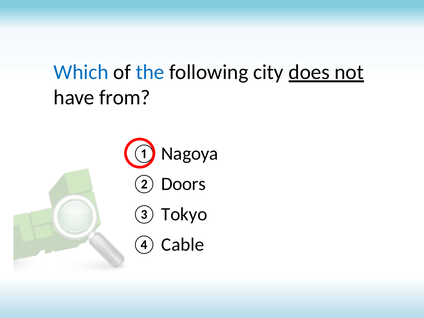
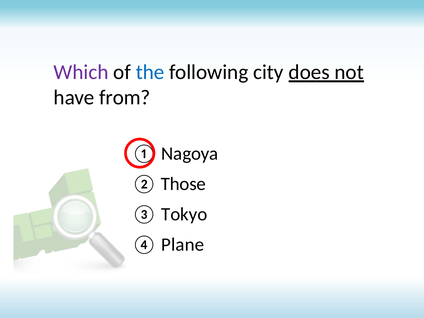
Which colour: blue -> purple
Doors: Doors -> Those
Cable: Cable -> Plane
